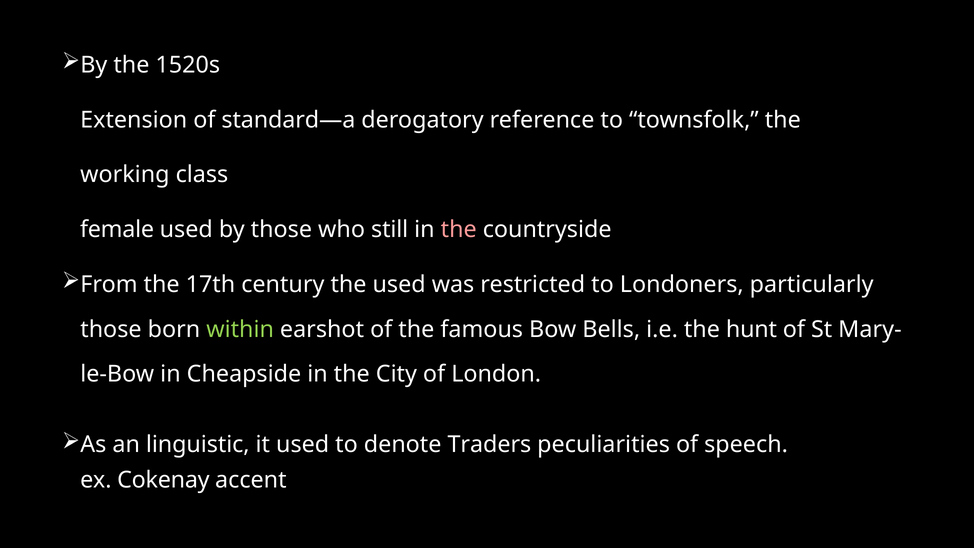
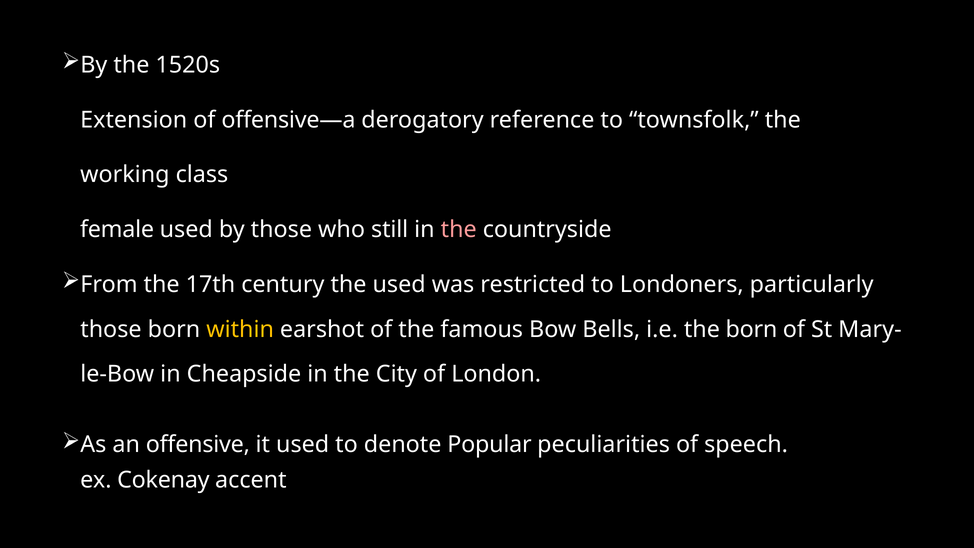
standard—a: standard—a -> offensive—a
within colour: light green -> yellow
the hunt: hunt -> born
linguistic: linguistic -> offensive
Traders: Traders -> Popular
